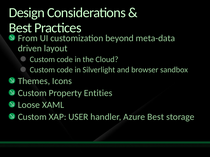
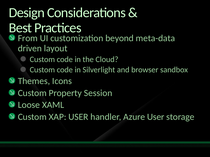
Entities: Entities -> Session
Azure Best: Best -> User
